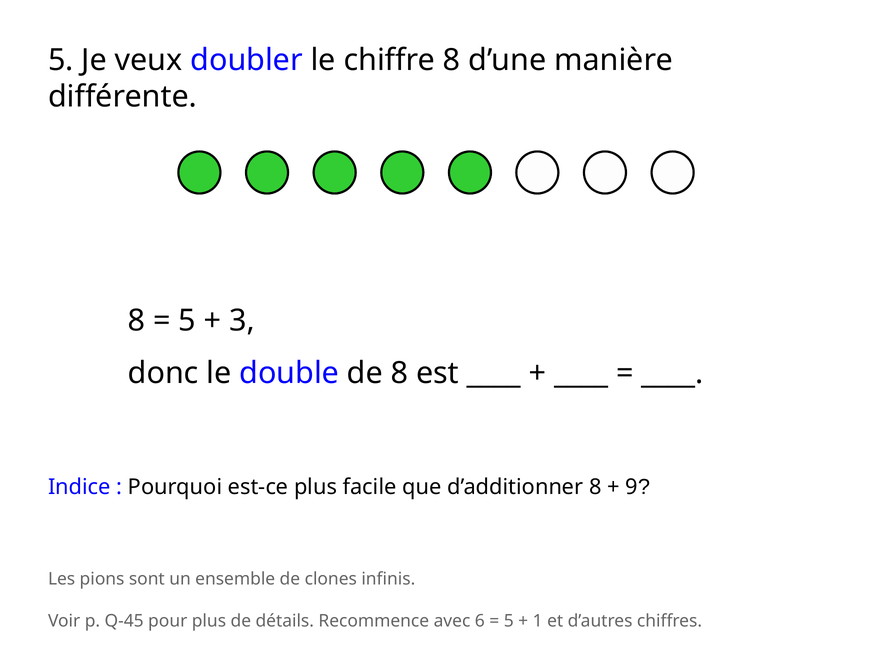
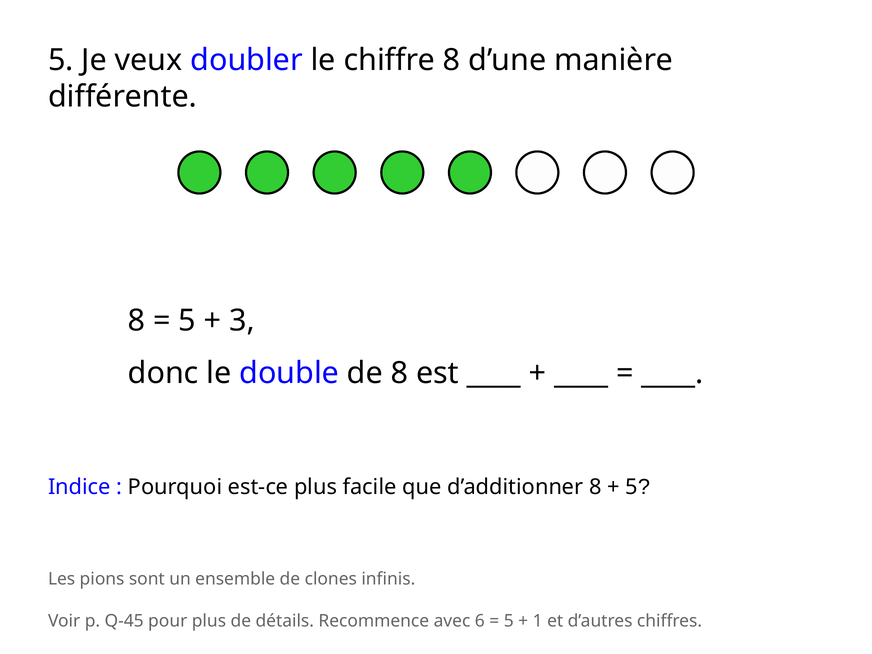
9 at (632, 487): 9 -> 5
